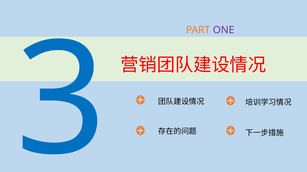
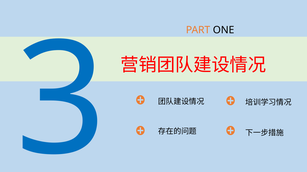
ONE colour: purple -> black
